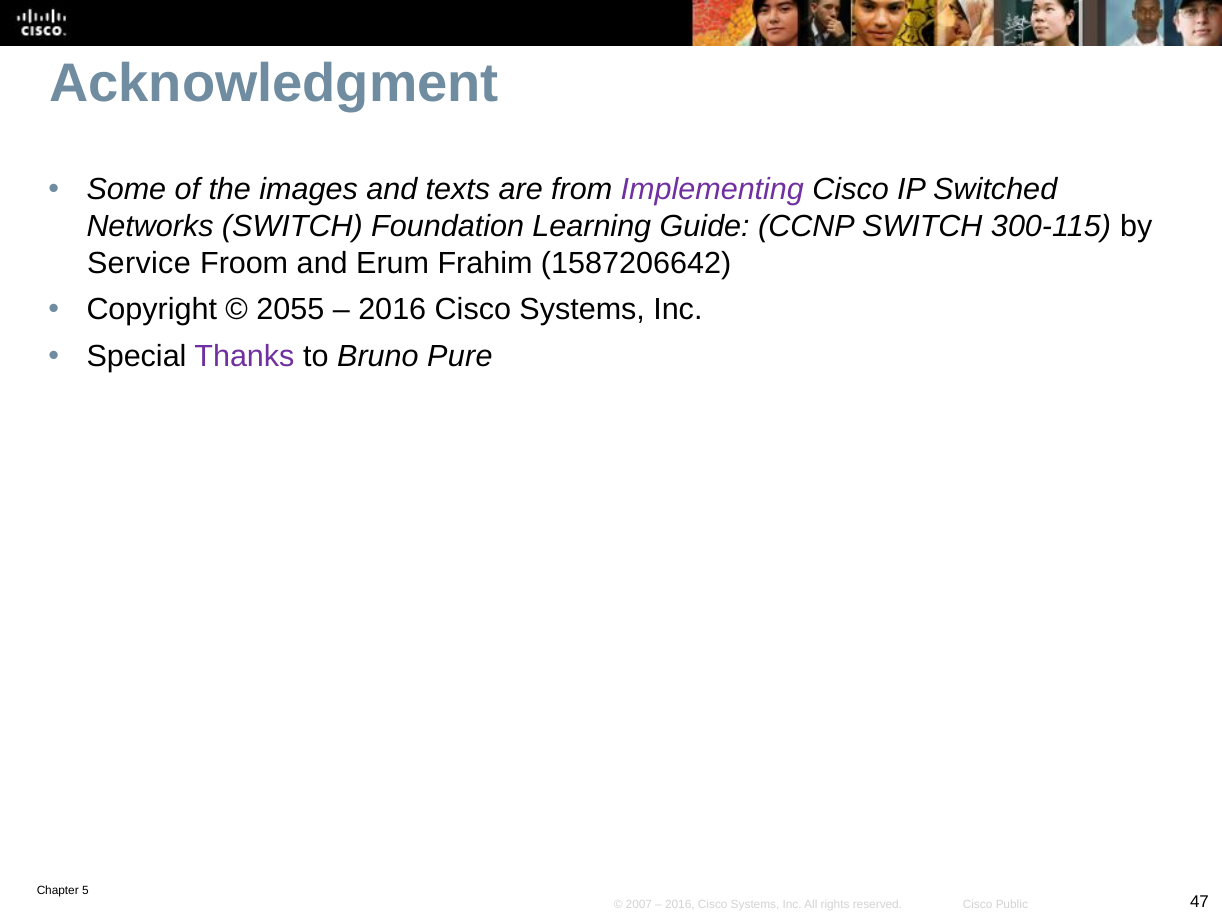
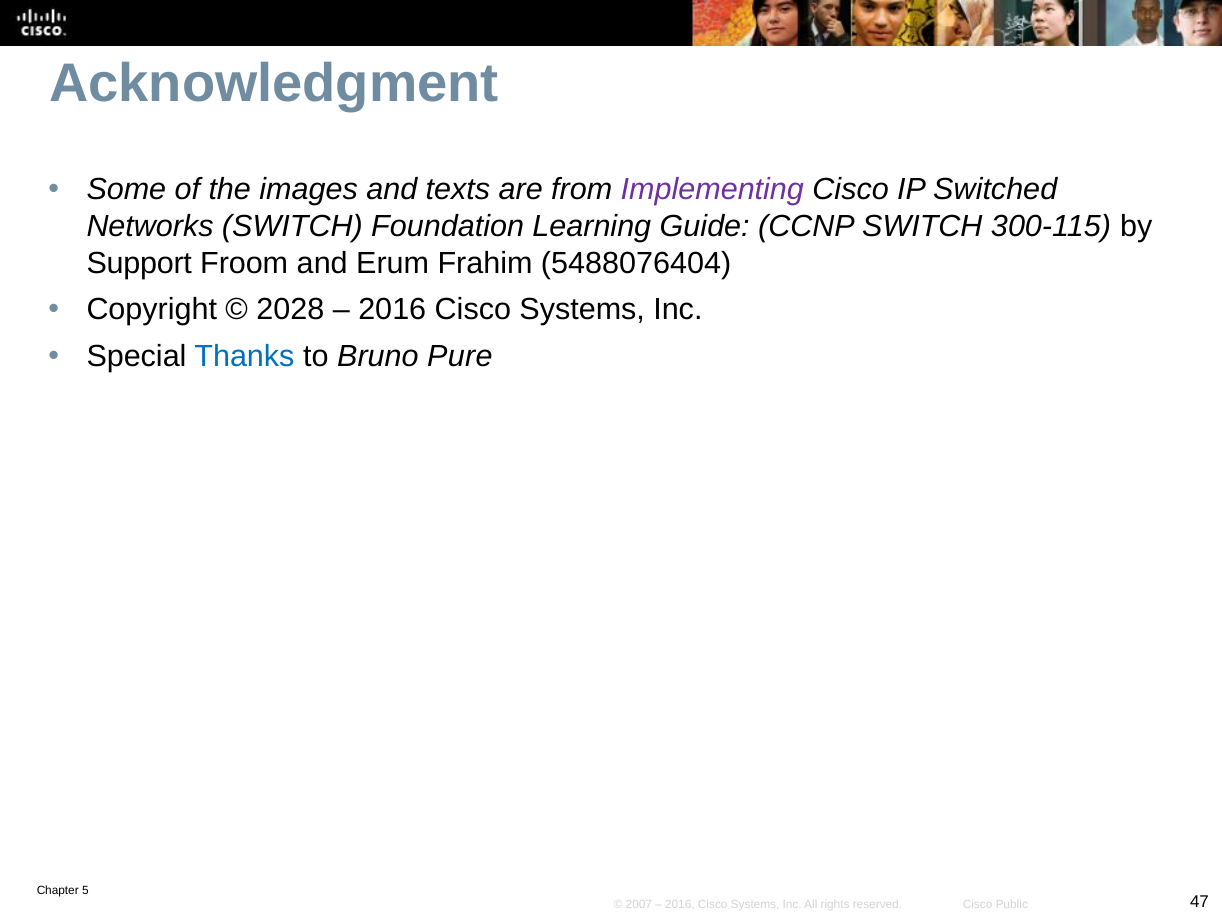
Service: Service -> Support
1587206642: 1587206642 -> 5488076404
2055: 2055 -> 2028
Thanks colour: purple -> blue
